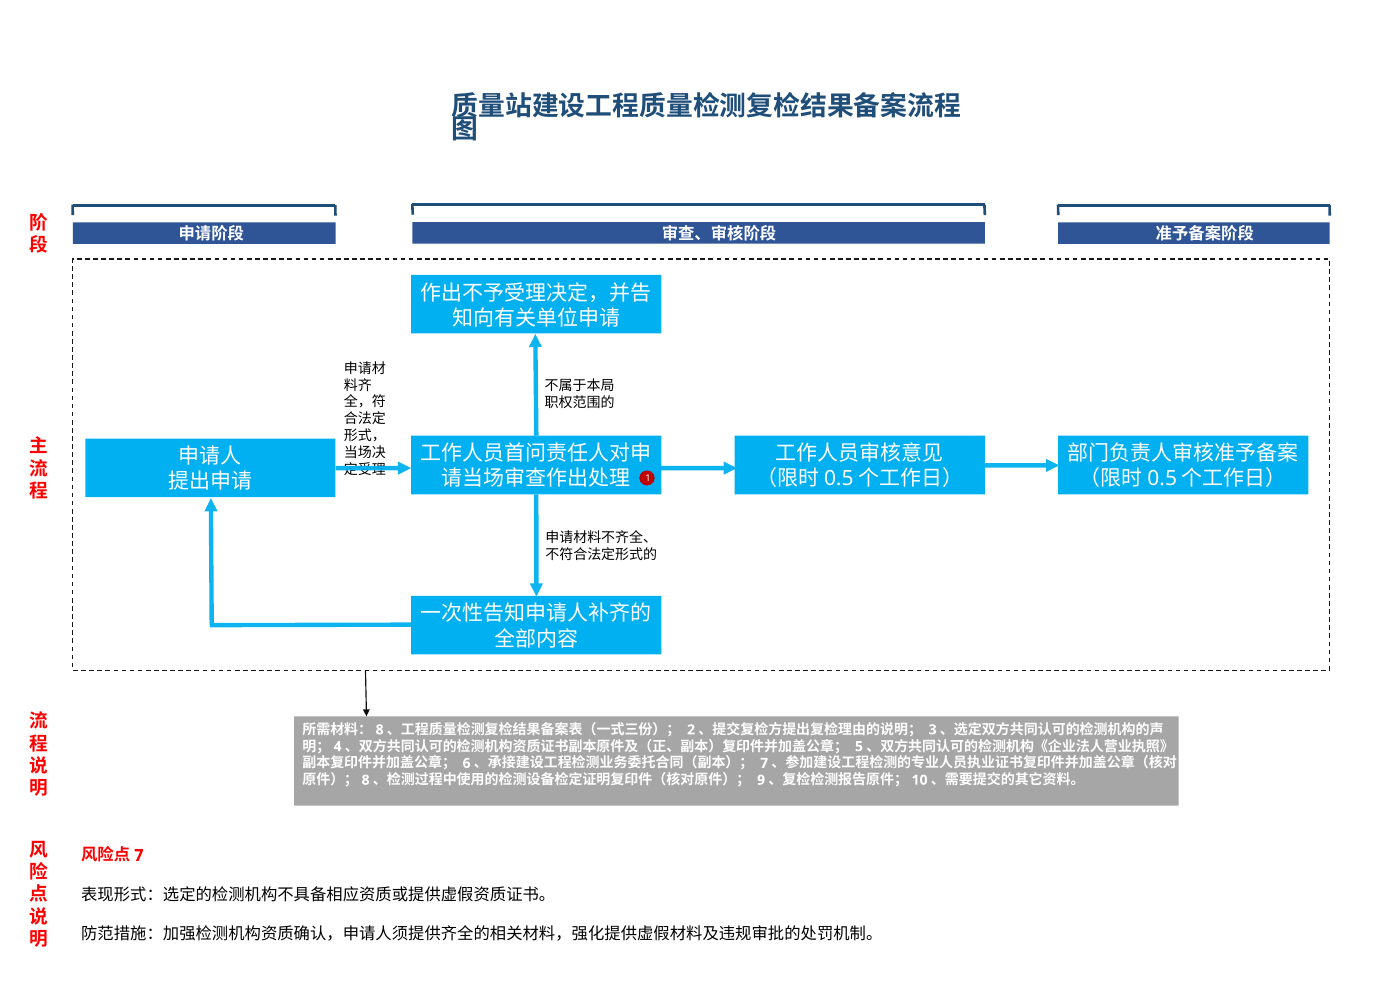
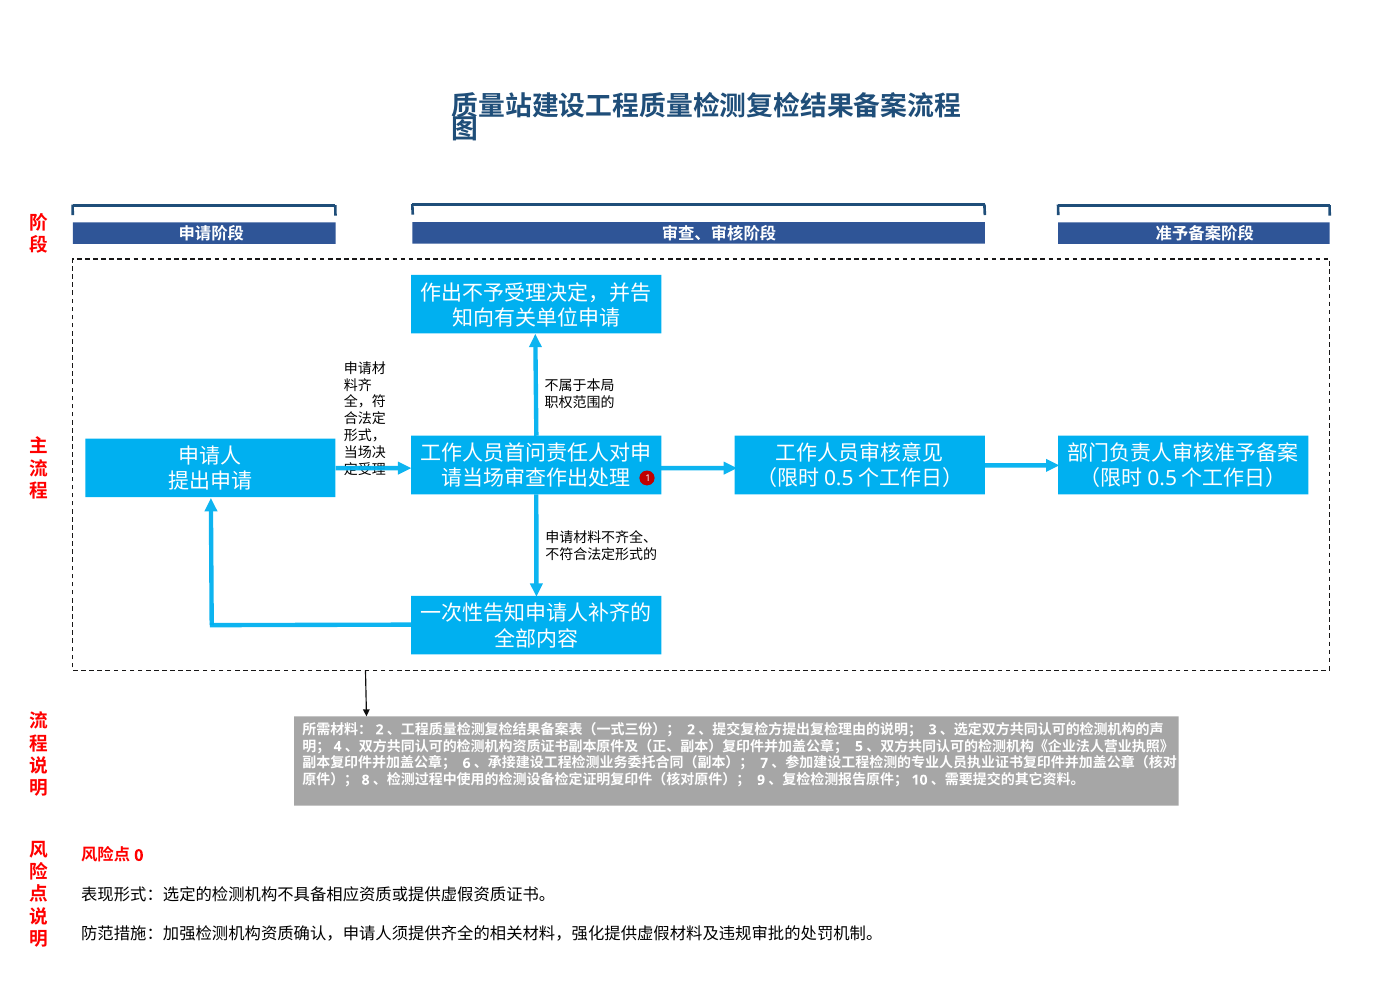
8 at (380, 730): 8 -> 2
7 at (139, 856): 7 -> 0
